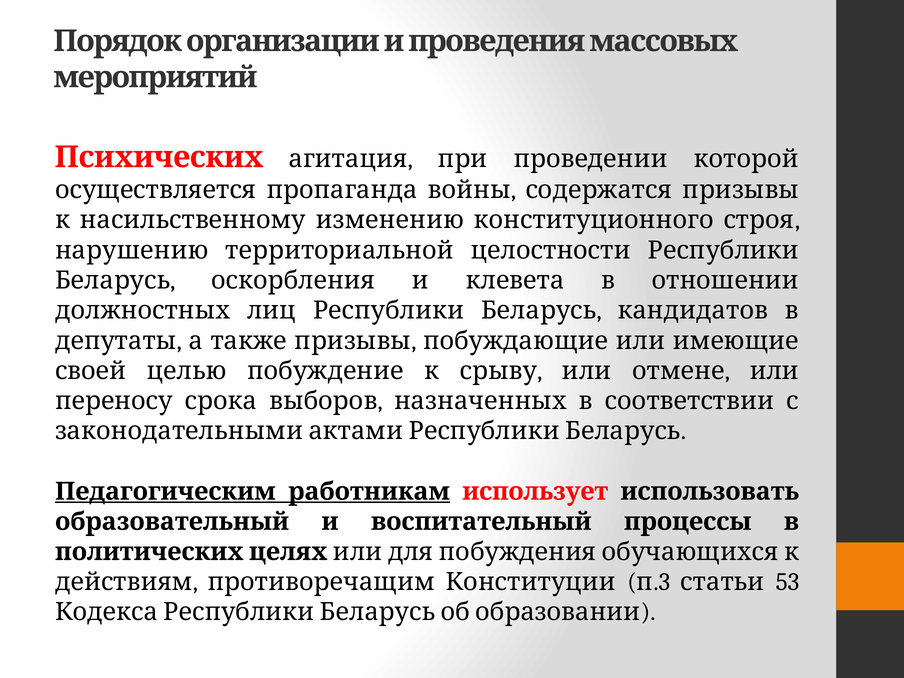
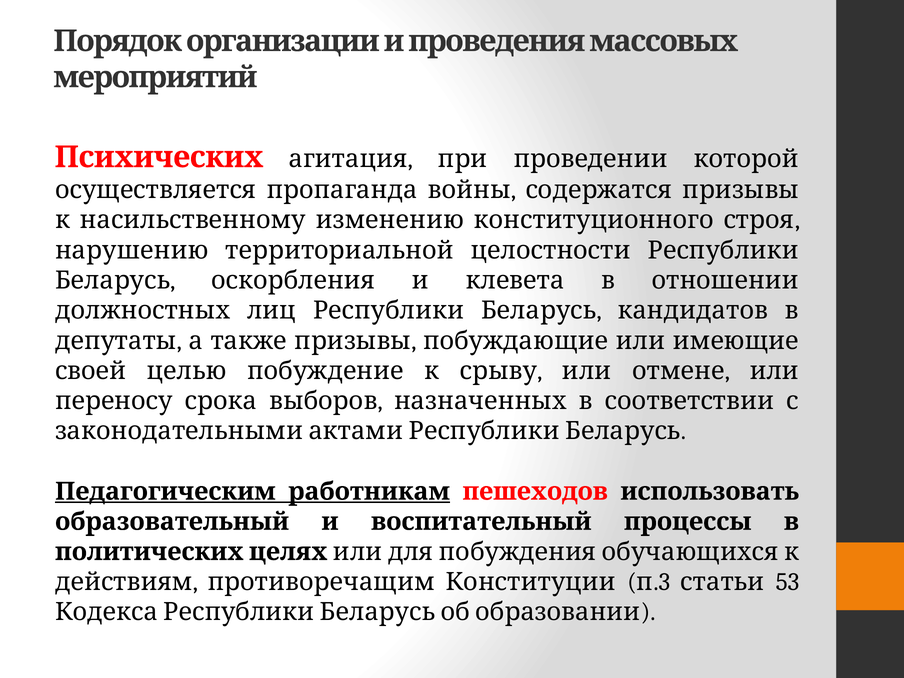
использует: использует -> пешеходов
